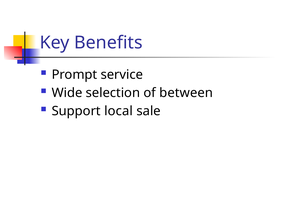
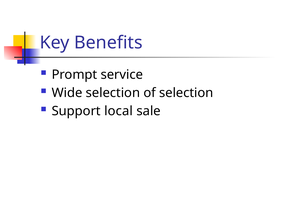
of between: between -> selection
